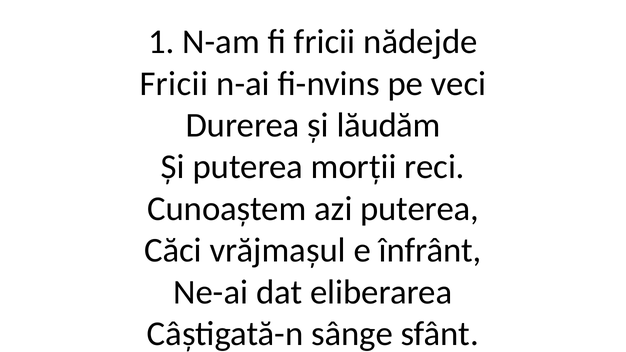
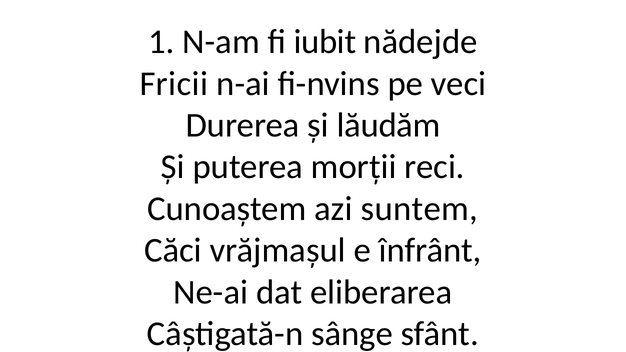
fi fricii: fricii -> iubit
azi puterea: puterea -> suntem
